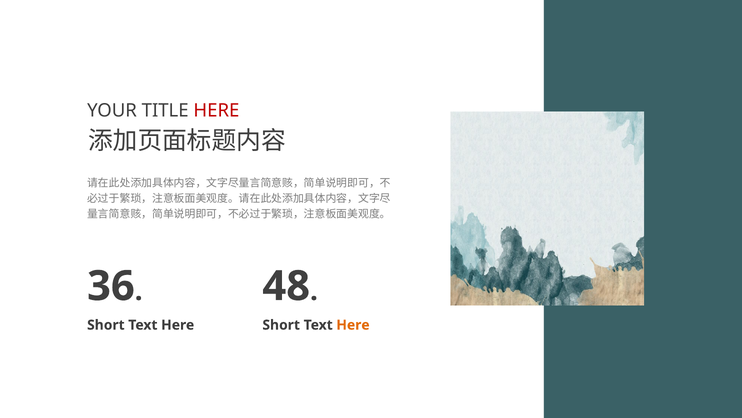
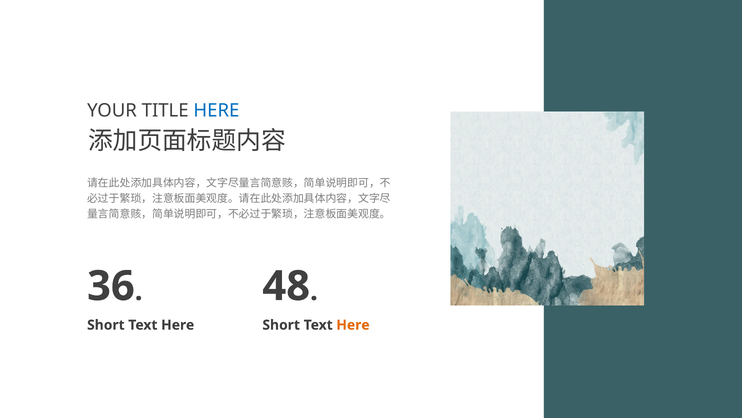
HERE at (216, 110) colour: red -> blue
